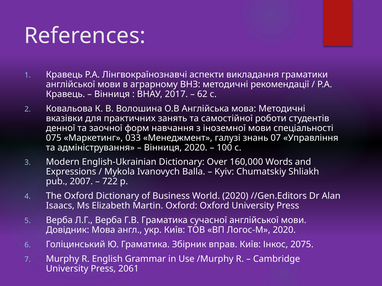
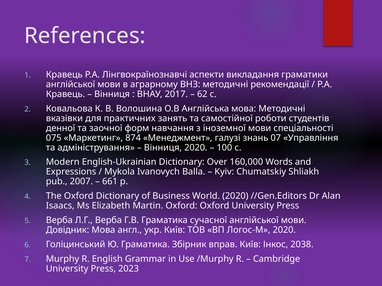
033: 033 -> 874
722: 722 -> 661
2075: 2075 -> 2038
2061: 2061 -> 2023
